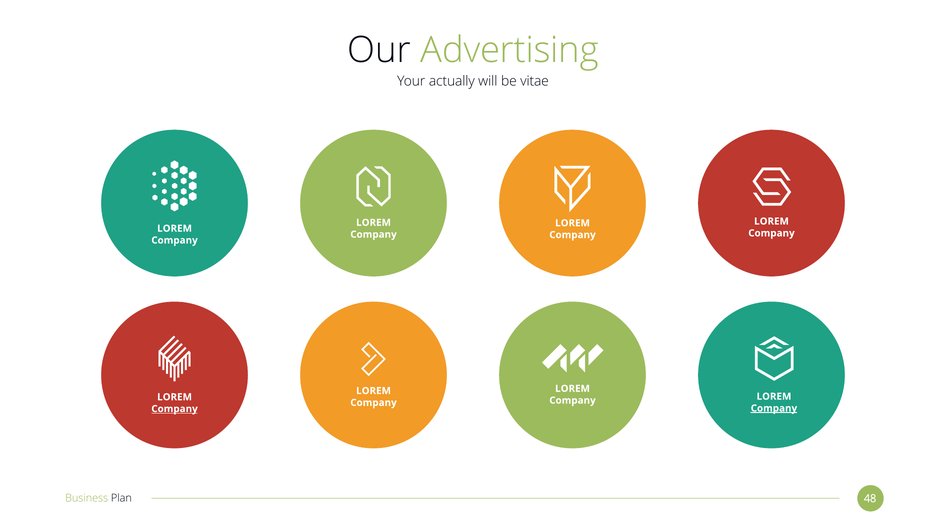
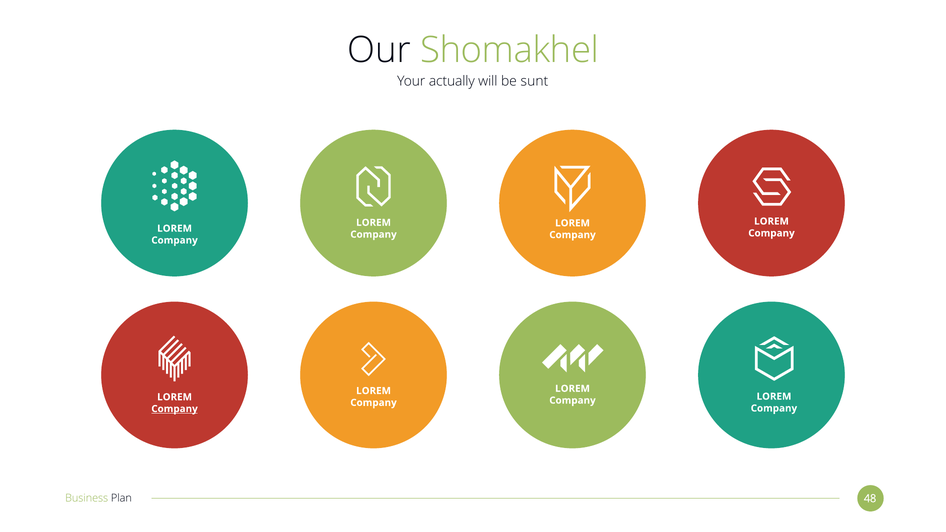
Advertising: Advertising -> Shomakhel
vitae: vitae -> sunt
Company at (774, 408) underline: present -> none
